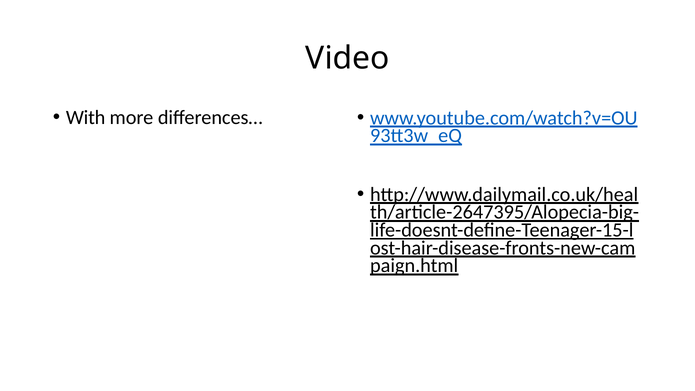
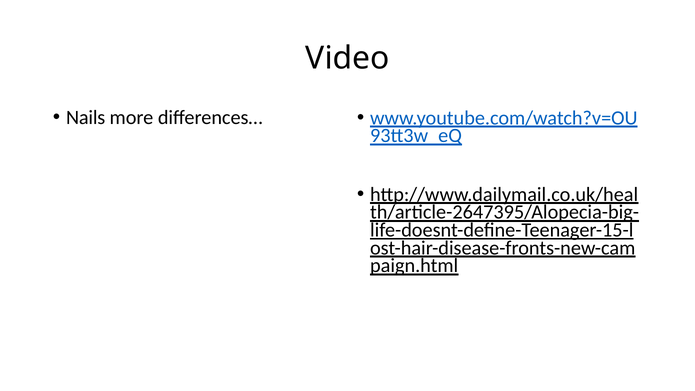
With: With -> Nails
